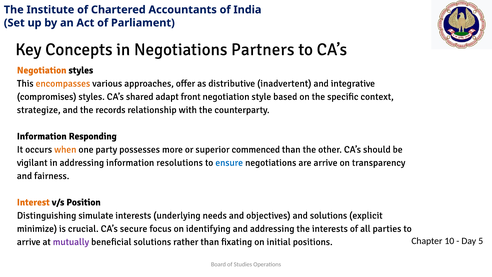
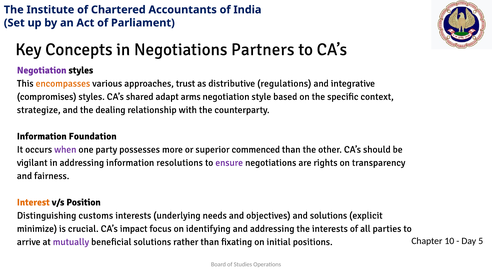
Negotiation at (42, 70) colour: orange -> purple
offer: offer -> trust
inadvertent: inadvertent -> regulations
front: front -> arms
records: records -> dealing
Responding: Responding -> Foundation
when colour: orange -> purple
ensure colour: blue -> purple
are arrive: arrive -> rights
simulate: simulate -> customs
secure: secure -> impact
